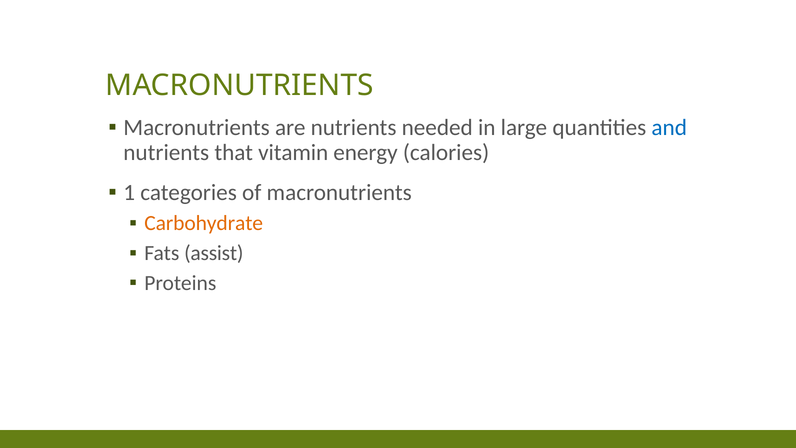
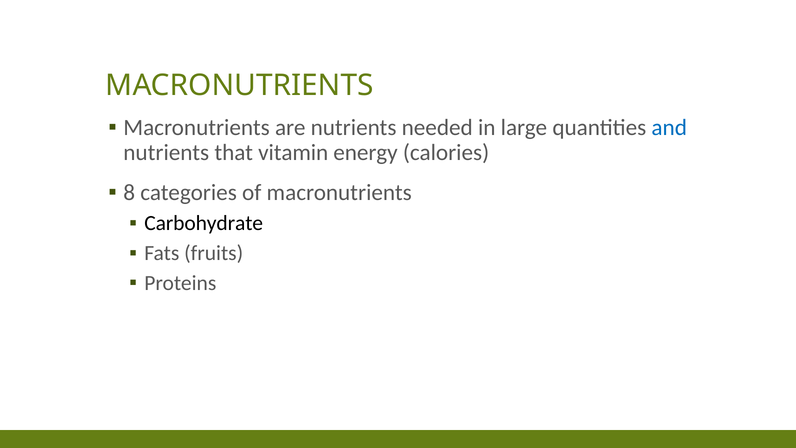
1: 1 -> 8
Carbohydrate colour: orange -> black
assist: assist -> fruits
